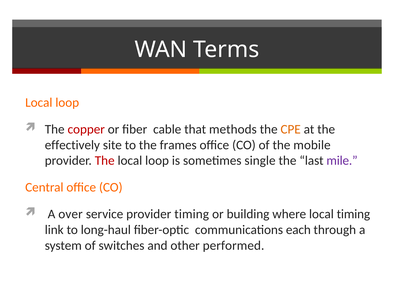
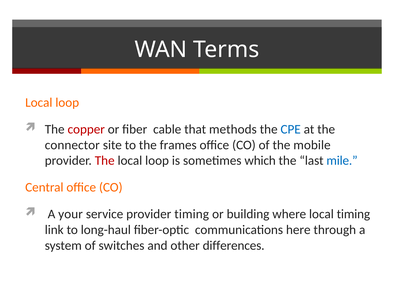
CPE colour: orange -> blue
effectively: effectively -> connector
single: single -> which
mile colour: purple -> blue
over: over -> your
each: each -> here
performed: performed -> differences
